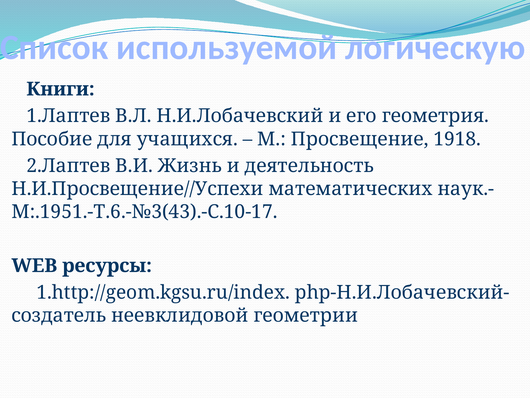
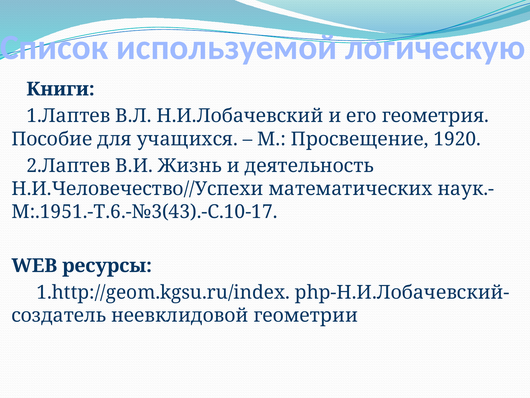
1918: 1918 -> 1920
Н.И.Просвещение//Успехи: Н.И.Просвещение//Успехи -> Н.И.Человечество//Успехи
